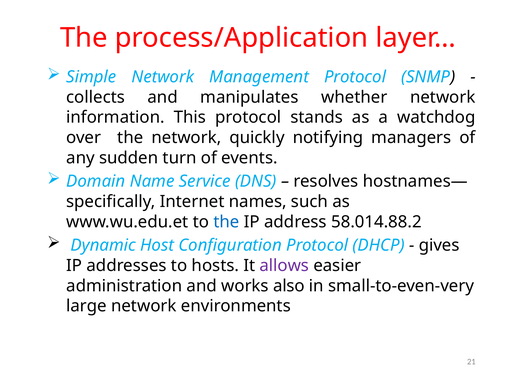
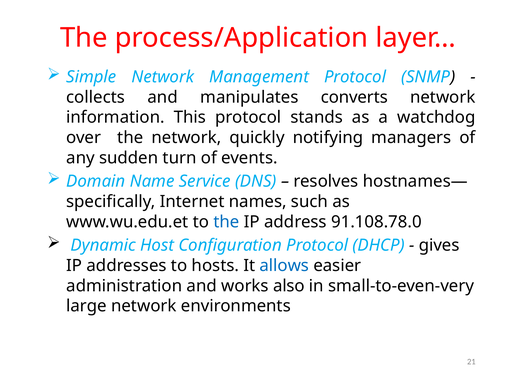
whether: whether -> converts
58.014.88.2: 58.014.88.2 -> 91.108.78.0
allows colour: purple -> blue
